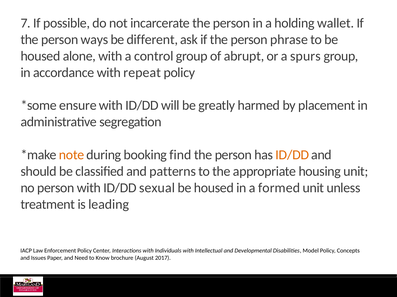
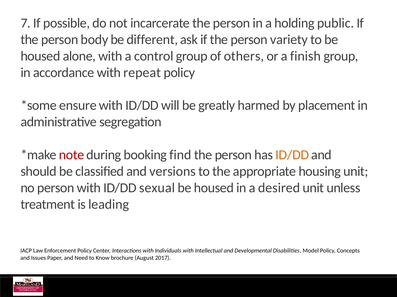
wallet: wallet -> public
ways: ways -> body
phrase: phrase -> variety
abrupt: abrupt -> others
spurs: spurs -> finish
note colour: orange -> red
patterns: patterns -> versions
formed: formed -> desired
